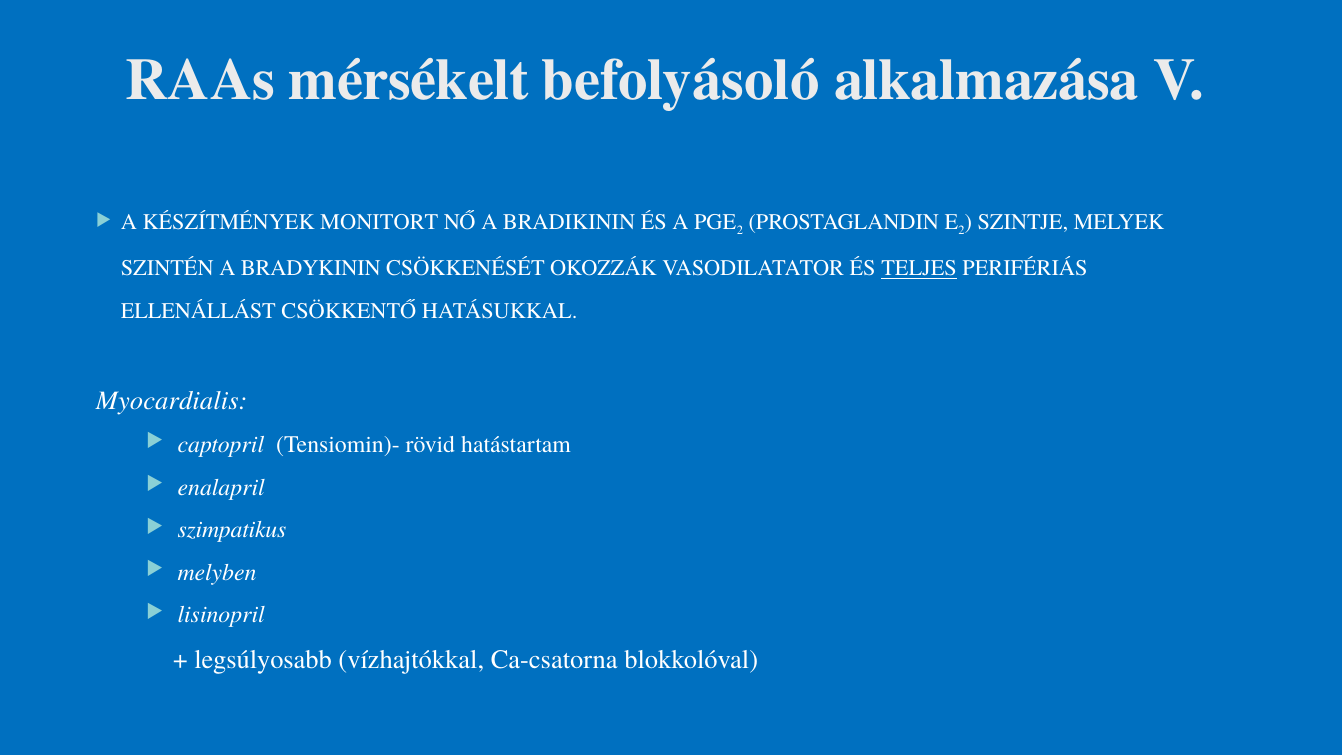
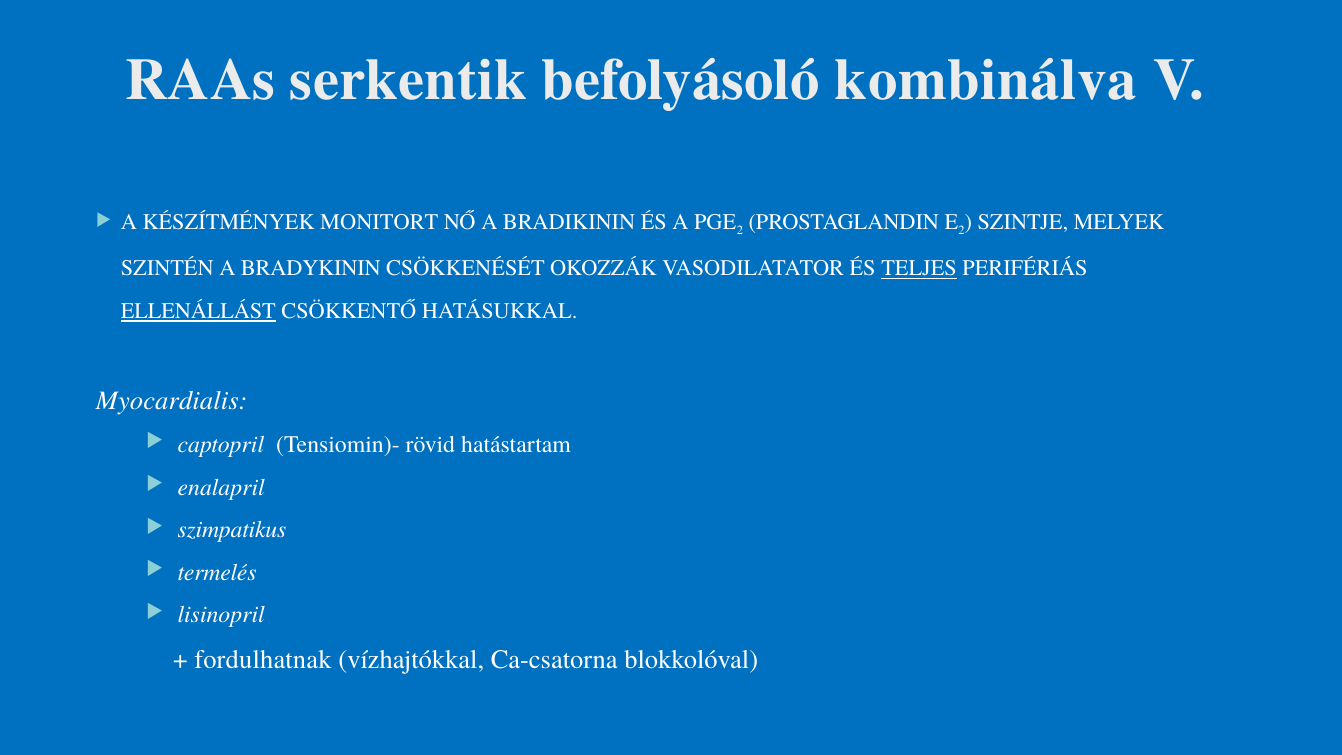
mérsékelt: mérsékelt -> serkentik
alkalmazása: alkalmazása -> kombinálva
ELLENÁLLÁST underline: none -> present
melyben: melyben -> termelés
legsúlyosabb: legsúlyosabb -> fordulhatnak
